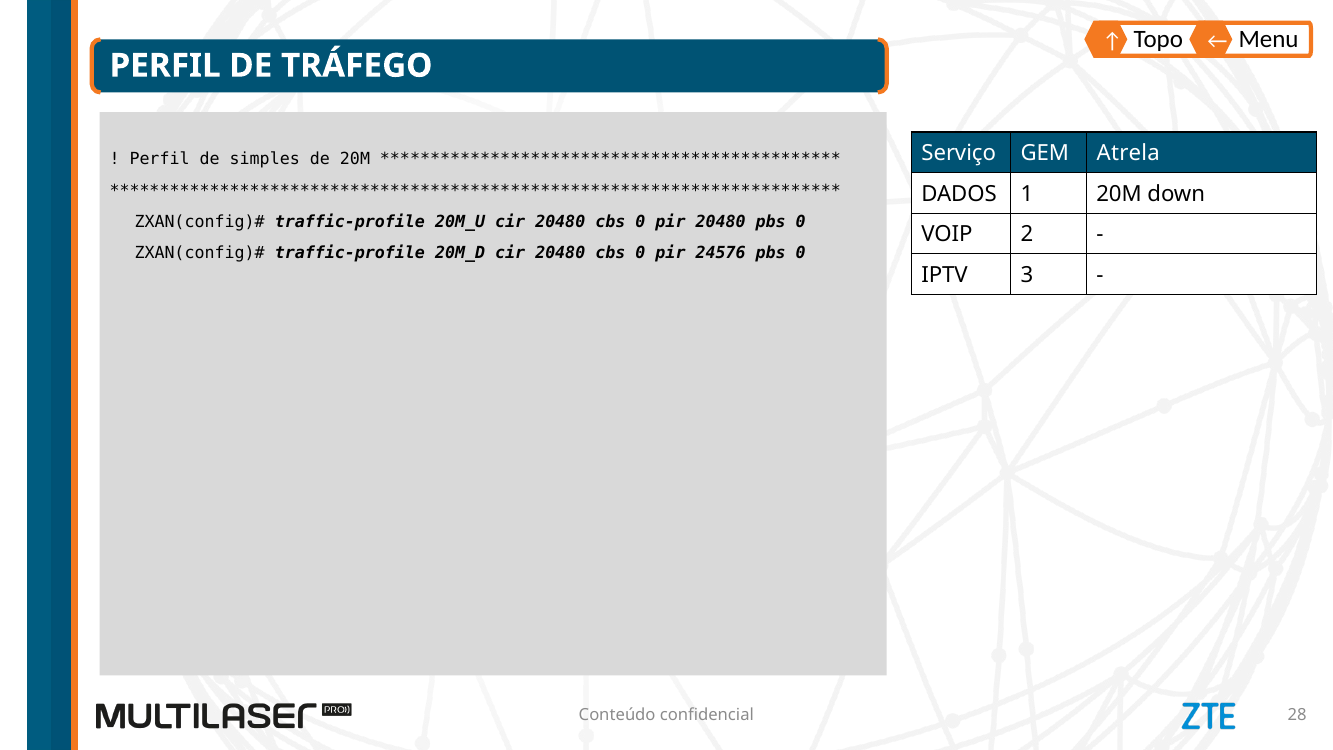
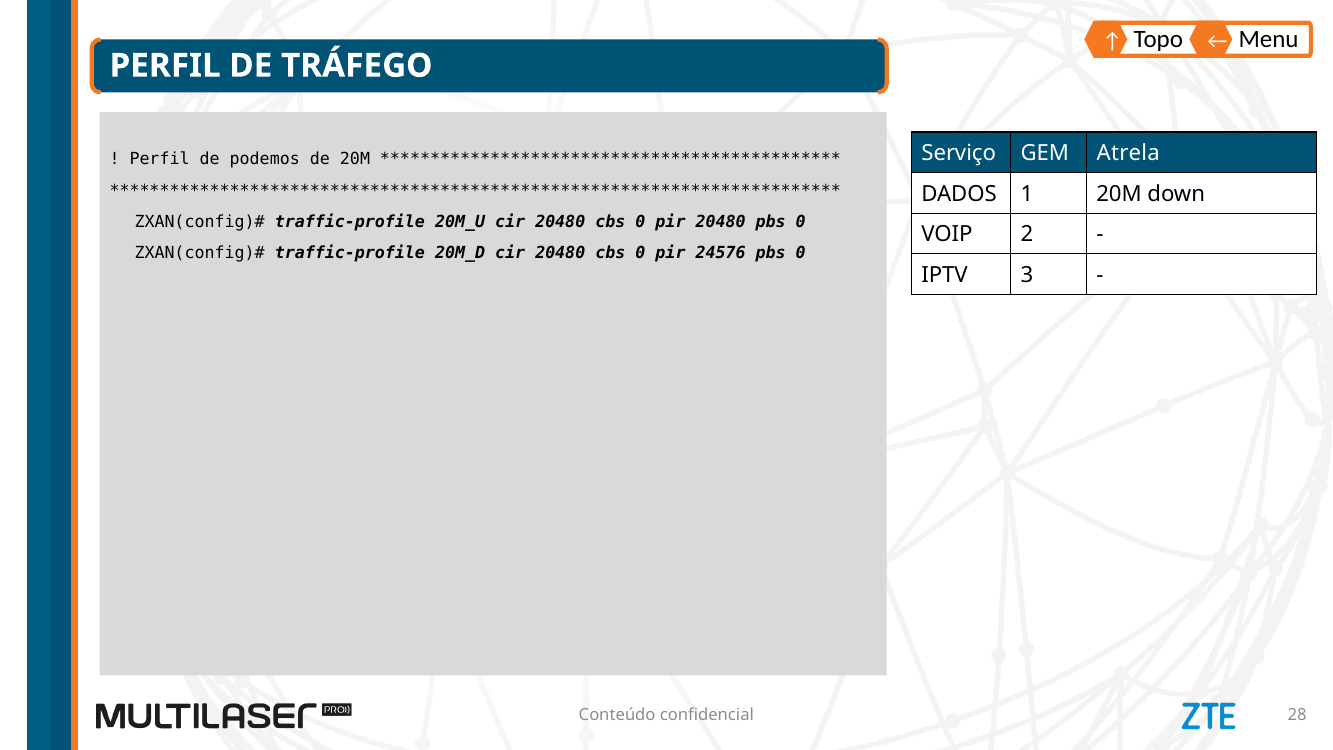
simples: simples -> podemos
